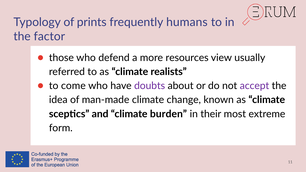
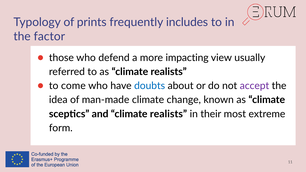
humans: humans -> includes
resources: resources -> impacting
doubts colour: purple -> blue
and climate burden: burden -> realists
